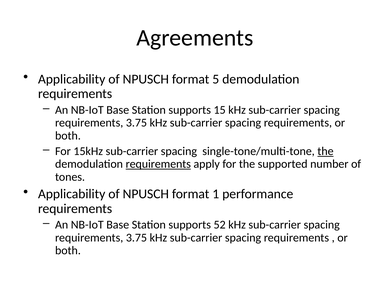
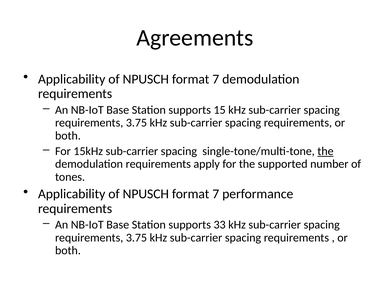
5 at (216, 79): 5 -> 7
requirements at (158, 164) underline: present -> none
1 at (216, 194): 1 -> 7
52: 52 -> 33
